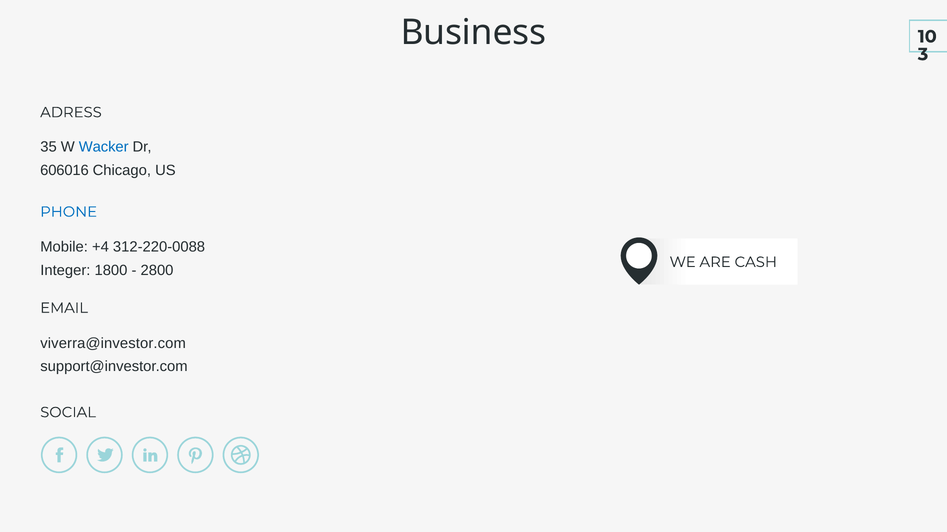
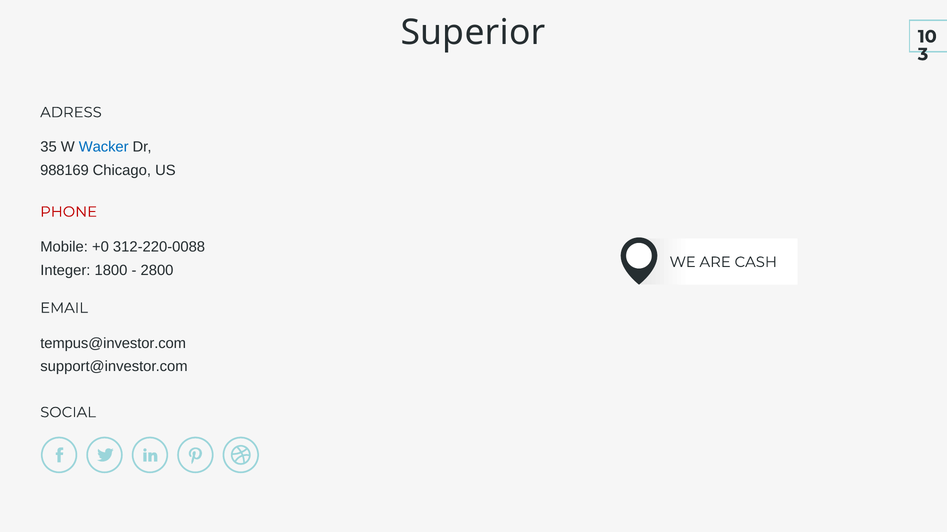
Business: Business -> Superior
606016: 606016 -> 988169
PHONE colour: blue -> red
+4: +4 -> +0
viverra@investor.com: viverra@investor.com -> tempus@investor.com
